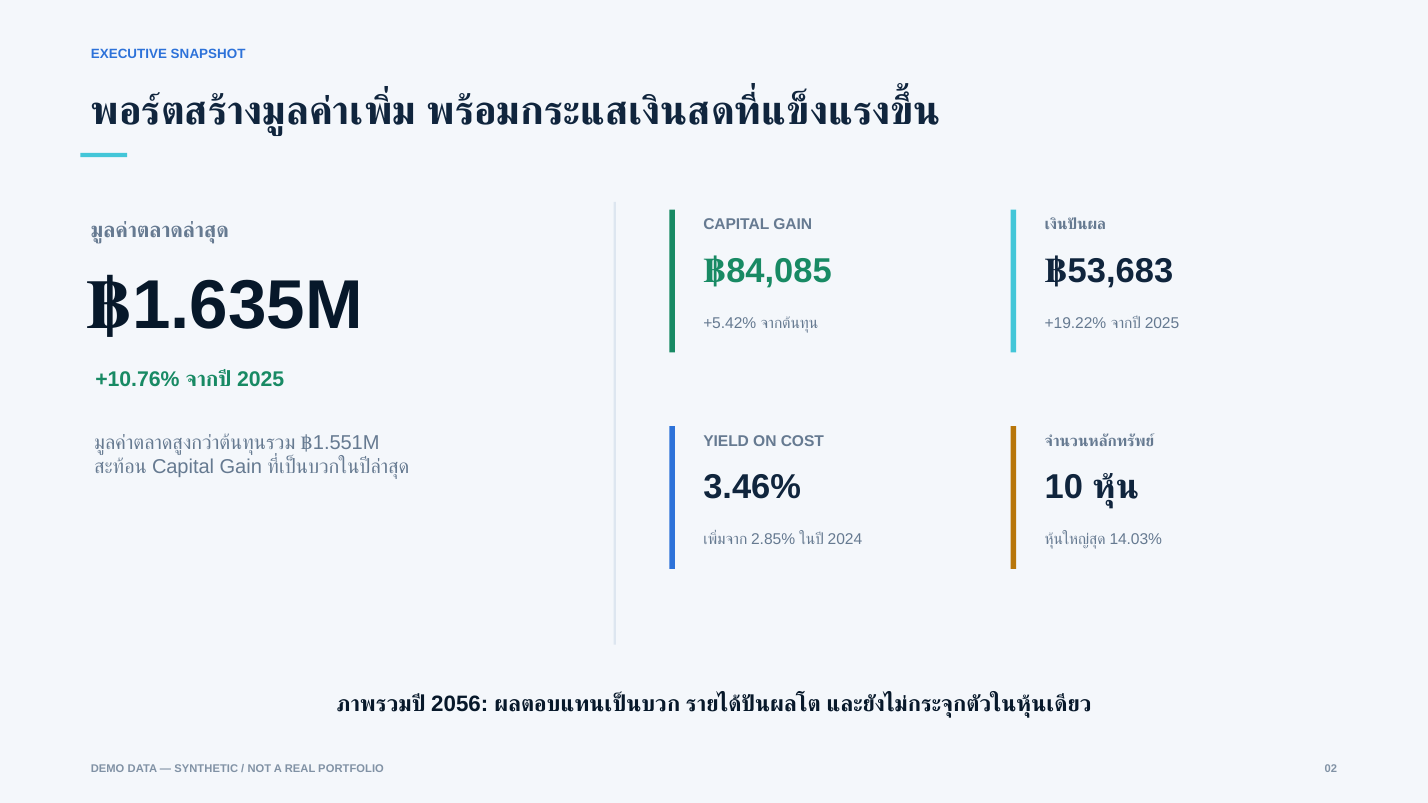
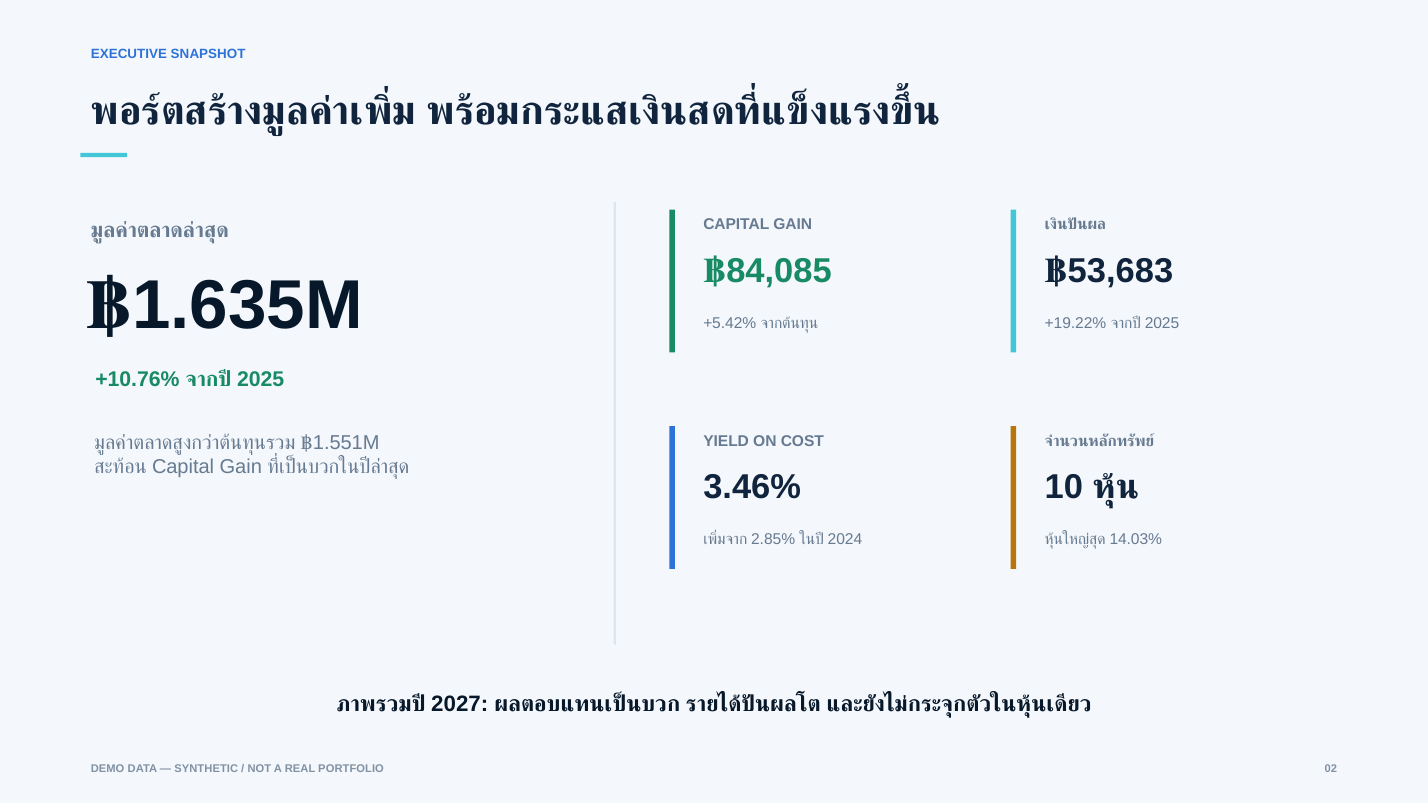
2056: 2056 -> 2027
